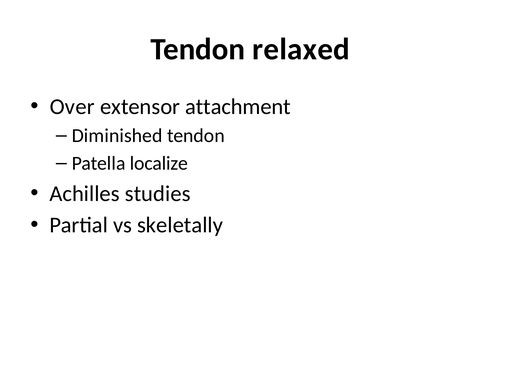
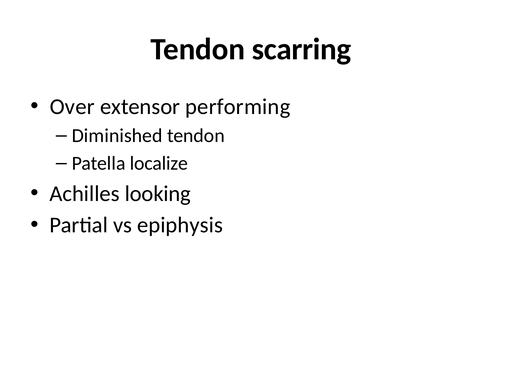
relaxed: relaxed -> scarring
attachment: attachment -> performing
studies: studies -> looking
skeletally: skeletally -> epiphysis
